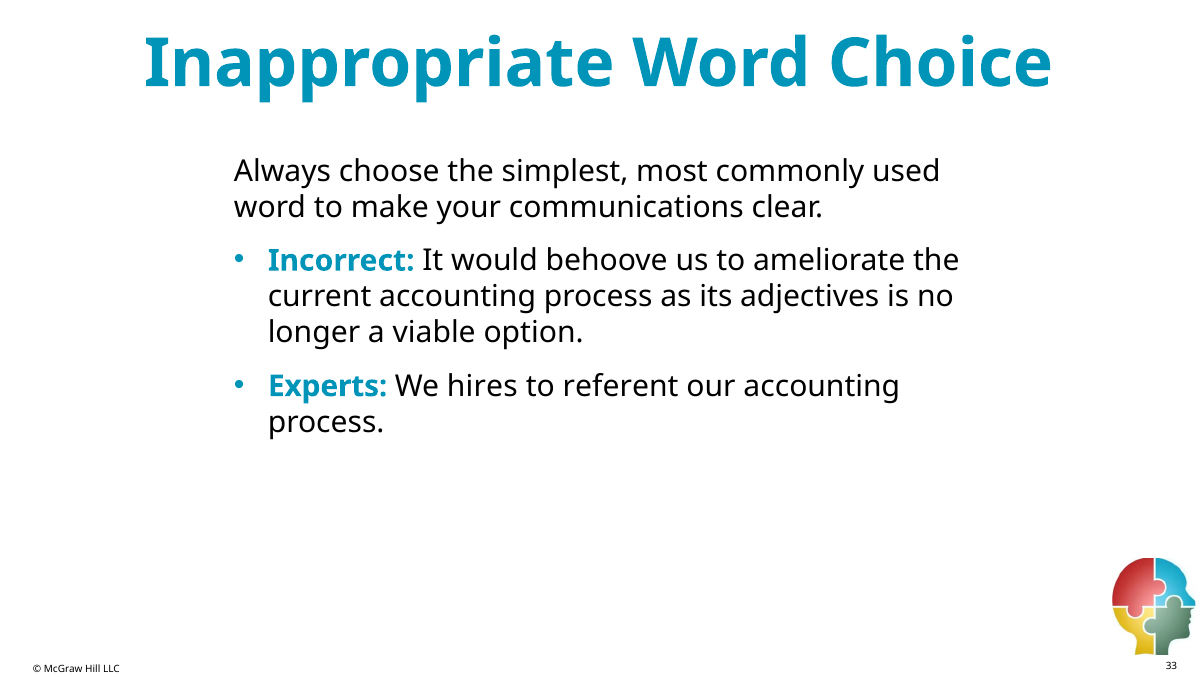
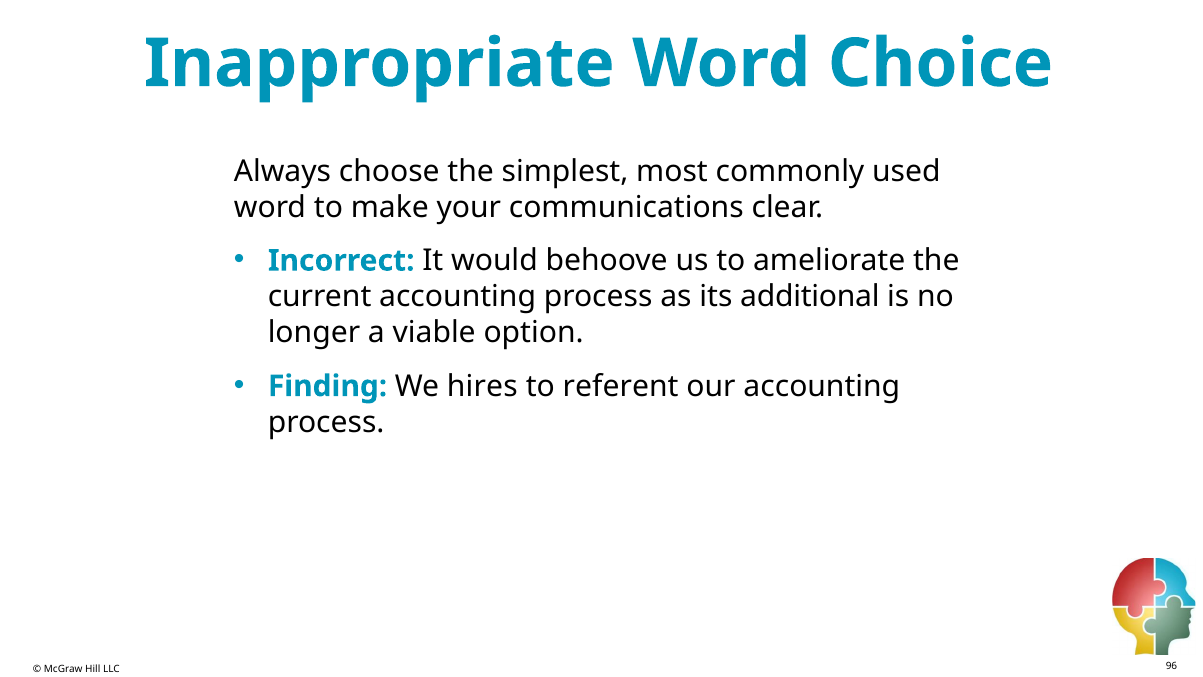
adjectives: adjectives -> additional
Experts: Experts -> Finding
33: 33 -> 96
